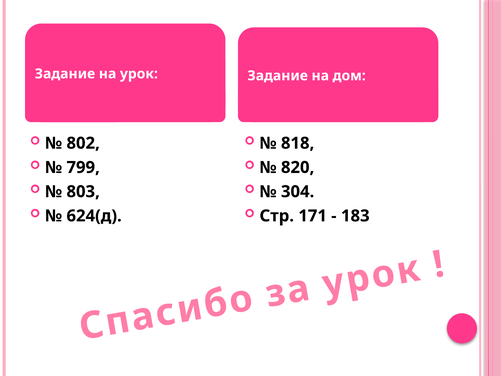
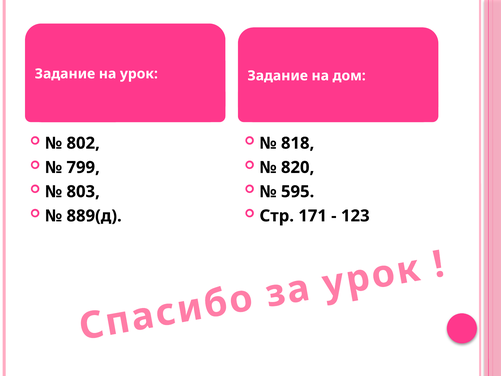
304: 304 -> 595
624(д: 624(д -> 889(д
183: 183 -> 123
